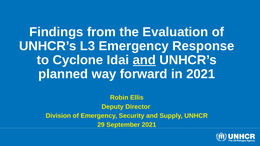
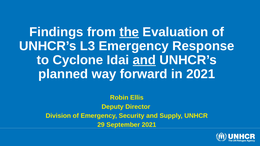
the underline: none -> present
